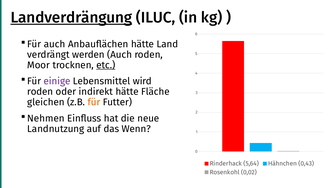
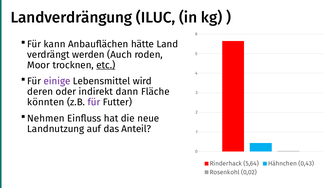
Landverdrängung underline: present -> none
Für auch: auch -> kann
roden at (40, 92): roden -> deren
indirekt hätte: hätte -> dann
gleichen: gleichen -> könnten
für at (94, 102) colour: orange -> purple
Wenn: Wenn -> Anteil
